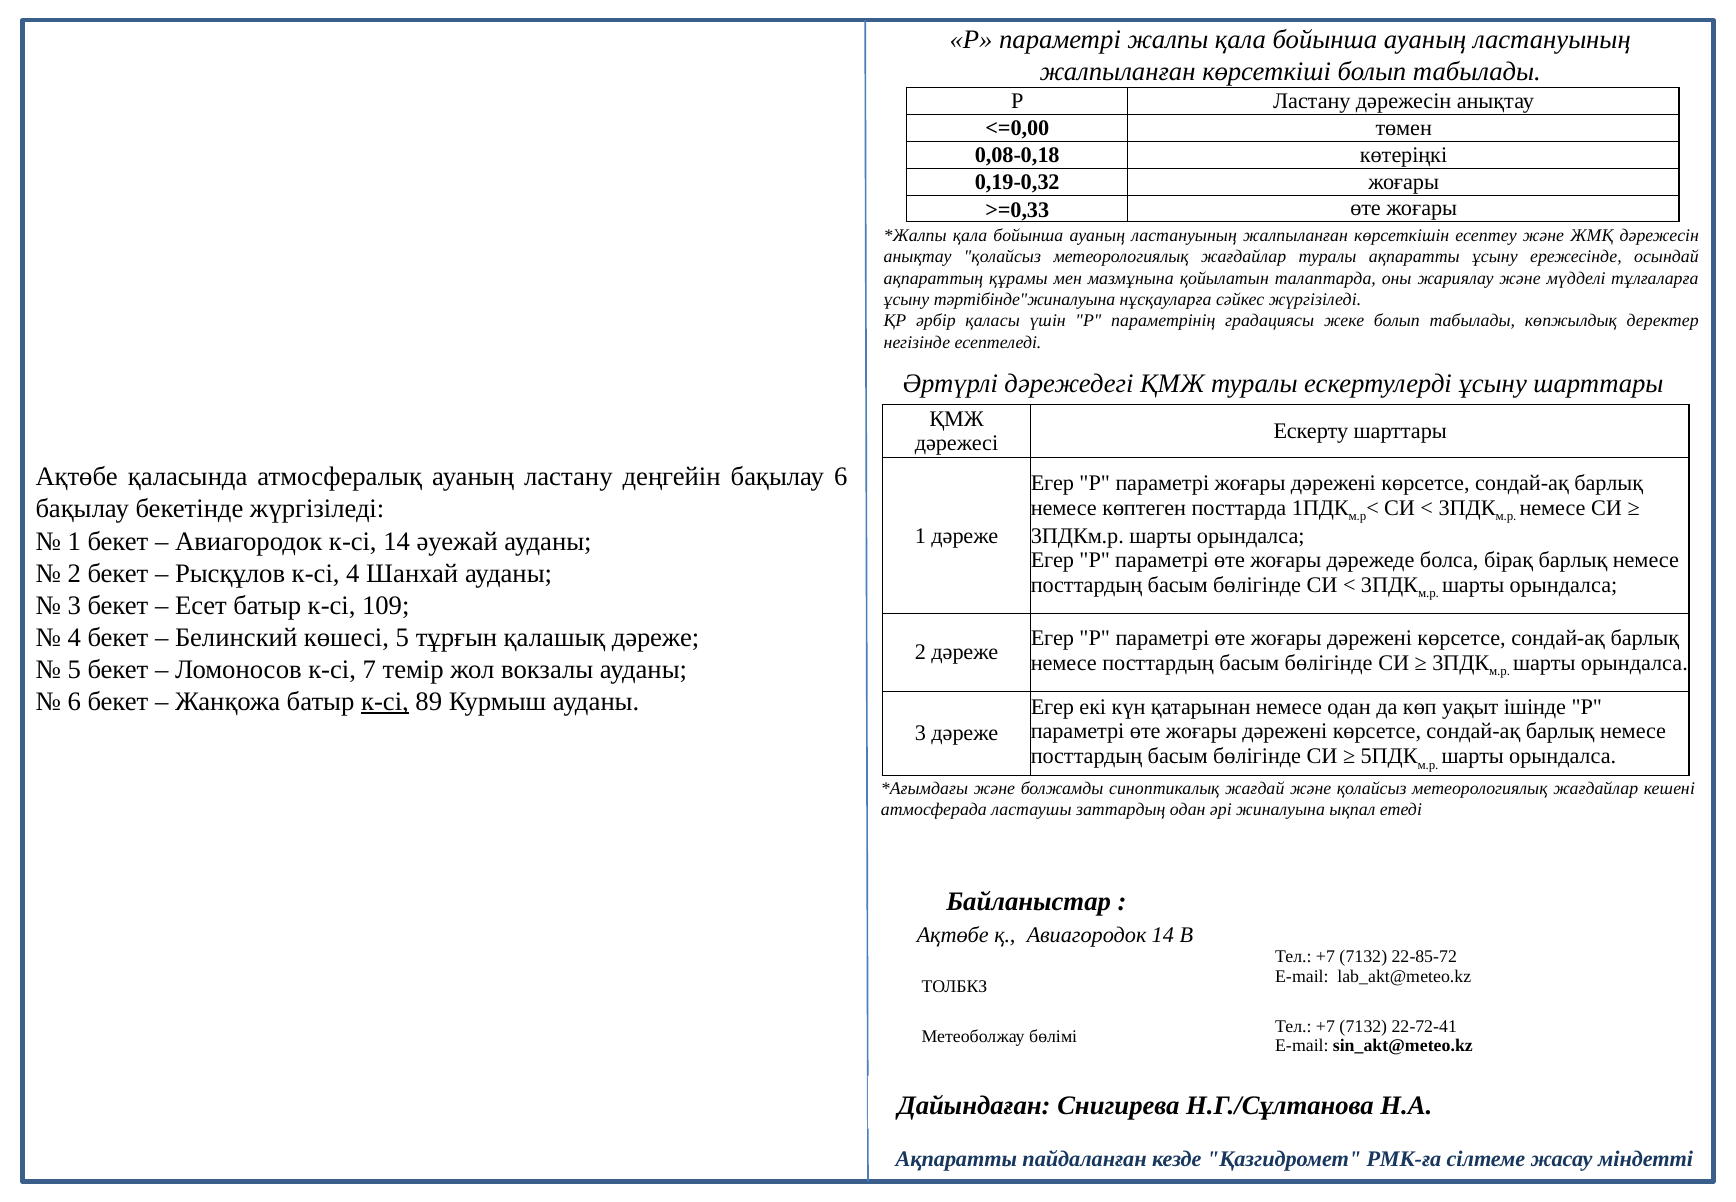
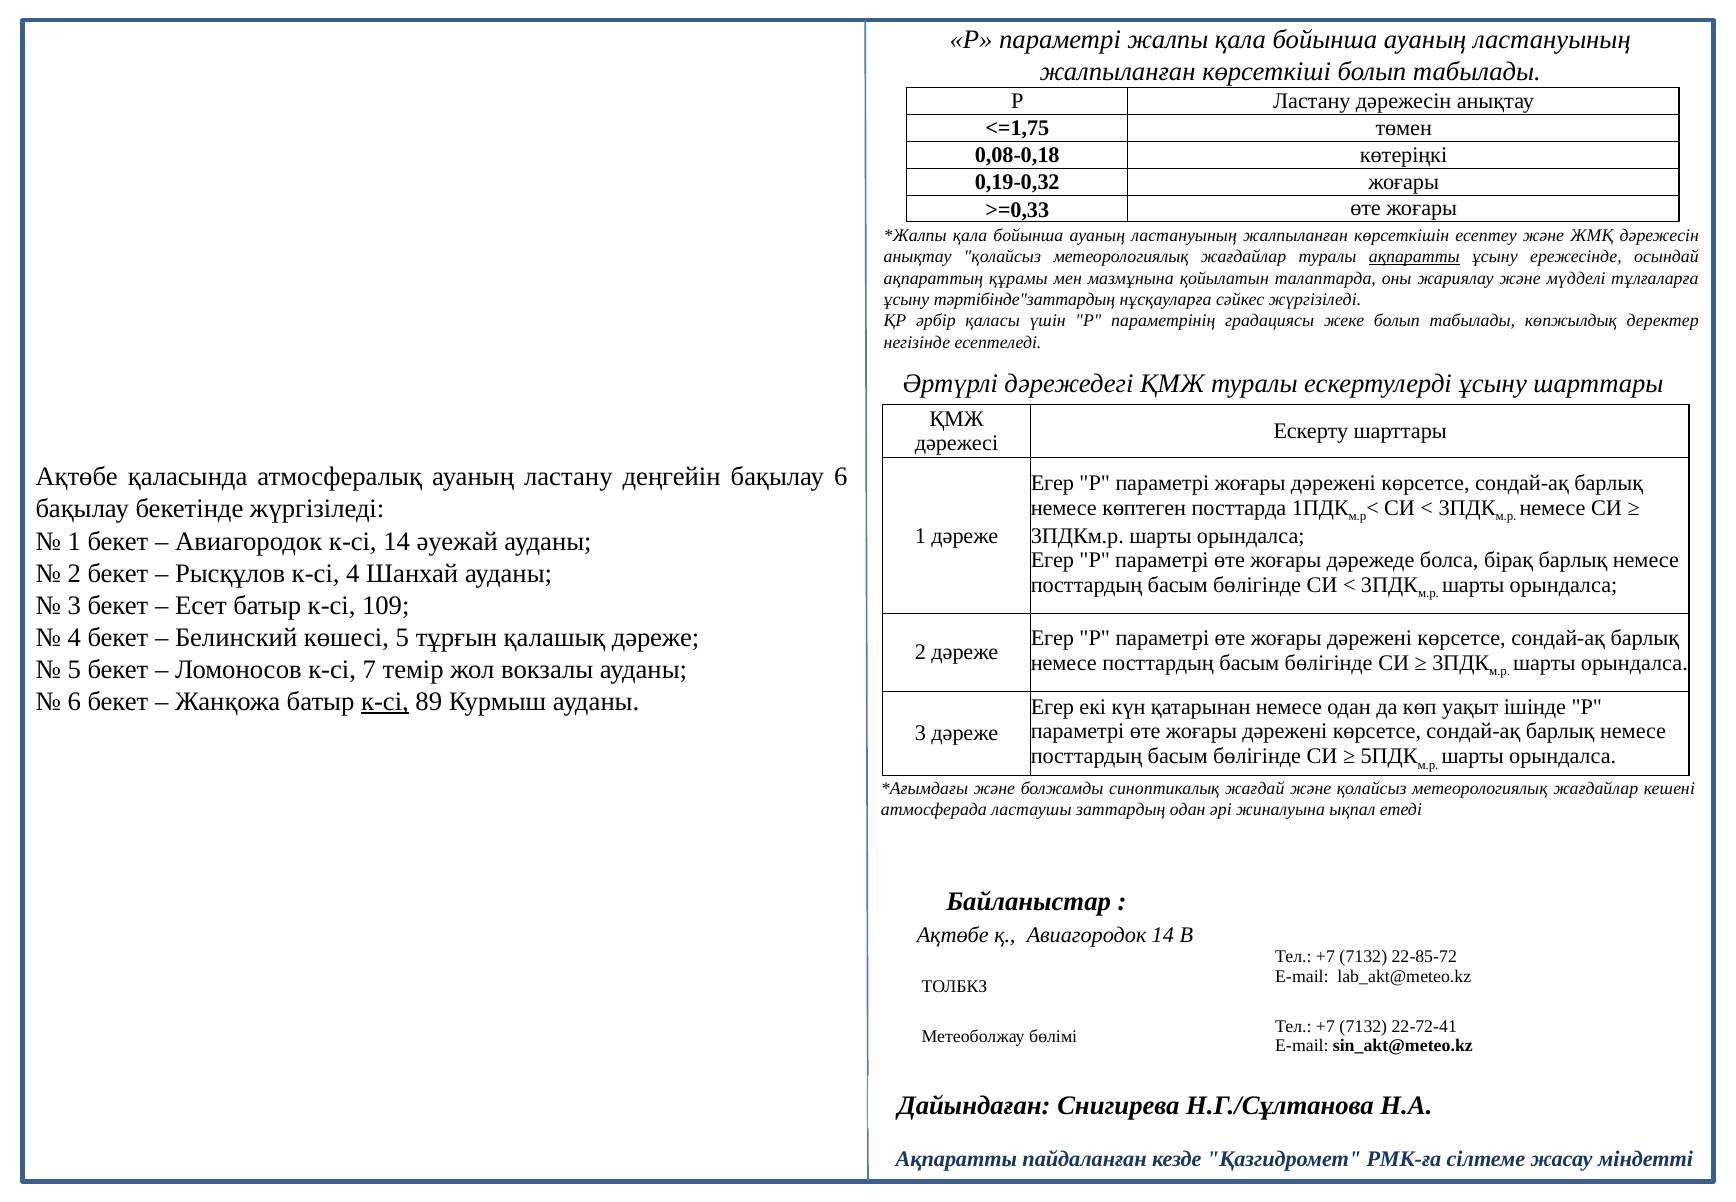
<=0,00: <=0,00 -> <=1,75
ақпаратты at (1414, 257) underline: none -> present
тәртібінде"жиналуына: тәртібінде"жиналуына -> тәртібінде"заттардың
